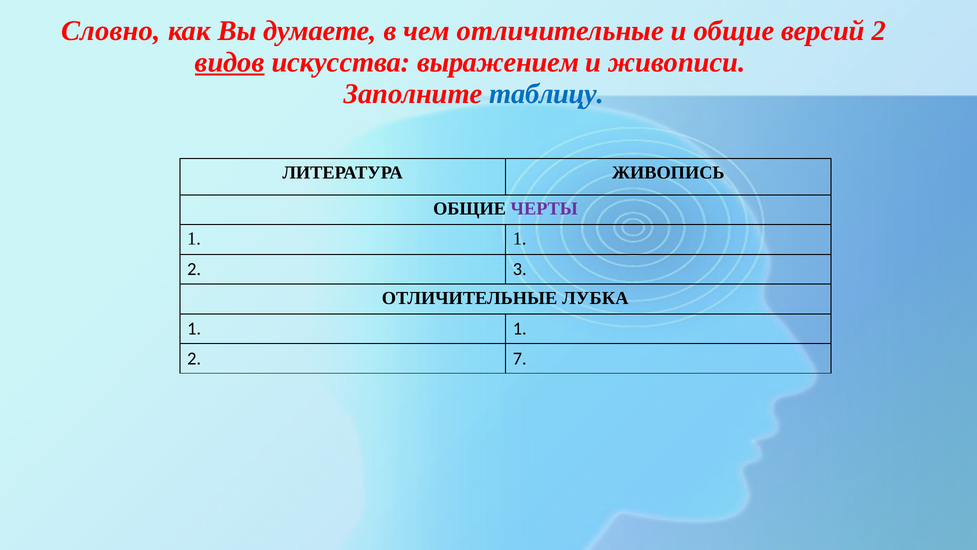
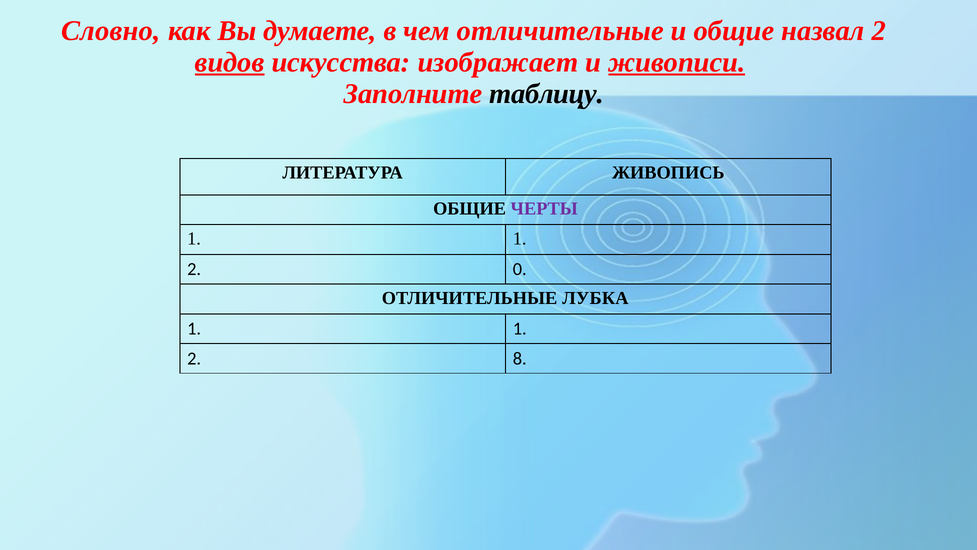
версий: версий -> назвал
выражением: выражением -> изображает
живописи underline: none -> present
таблицу colour: blue -> black
3: 3 -> 0
7: 7 -> 8
